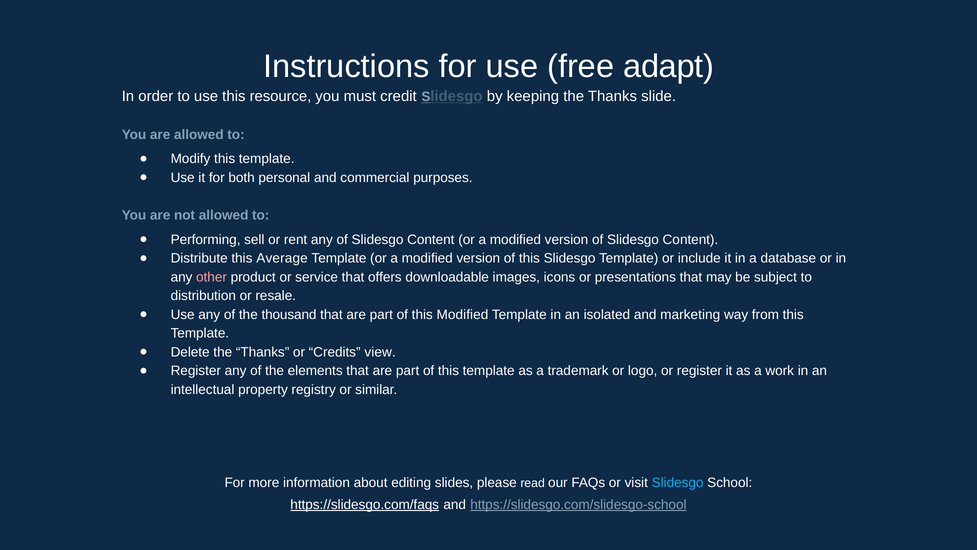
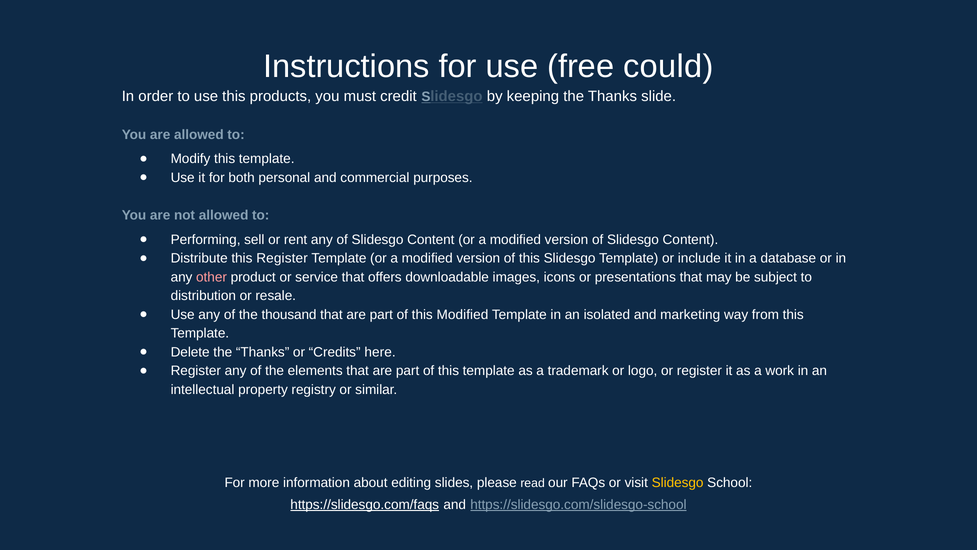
adapt: adapt -> could
resource: resource -> products
this Average: Average -> Register
view: view -> here
Slidesgo at (678, 482) colour: light blue -> yellow
